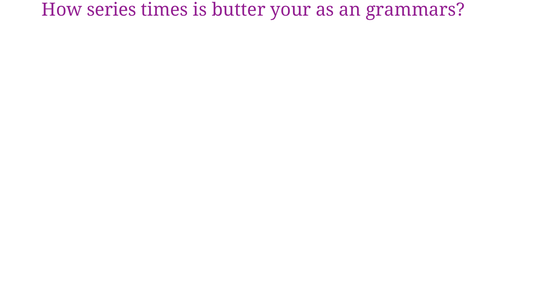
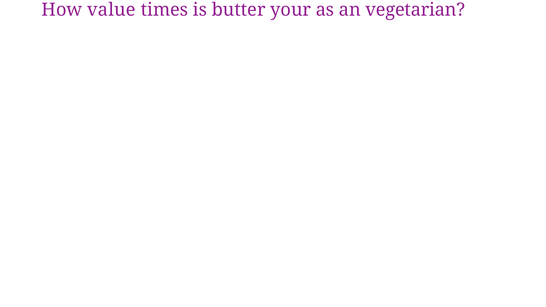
series: series -> value
grammars: grammars -> vegetarian
